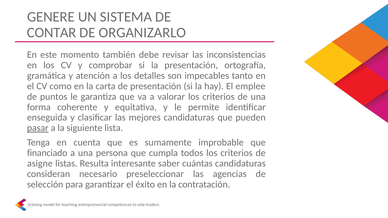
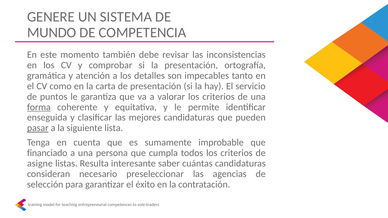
CONTAR: CONTAR -> MUNDO
ORGANIZARLO: ORGANIZARLO -> COMPETENCIA
emplee: emplee -> servicio
forma underline: none -> present
